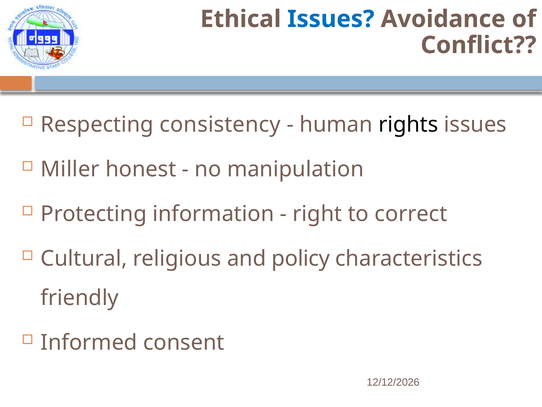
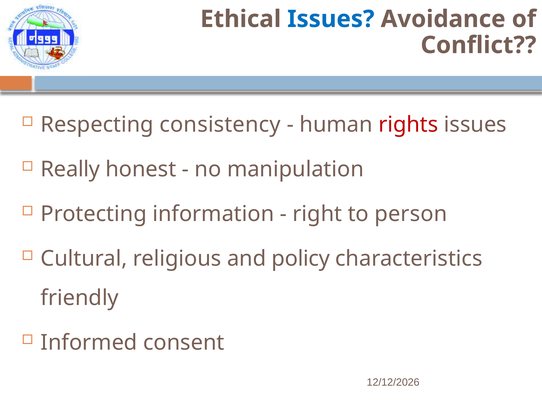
rights colour: black -> red
Miller: Miller -> Really
correct: correct -> person
